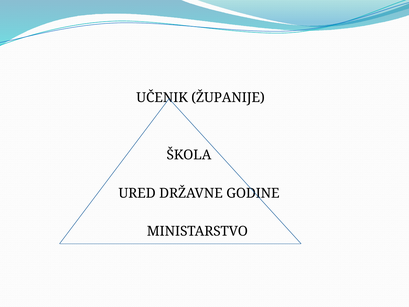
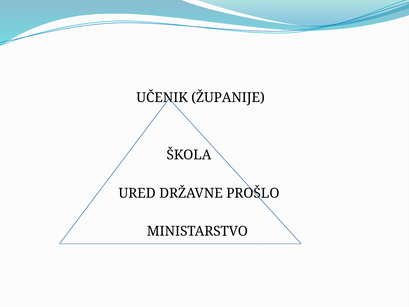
GODINE: GODINE -> PROŠLO
